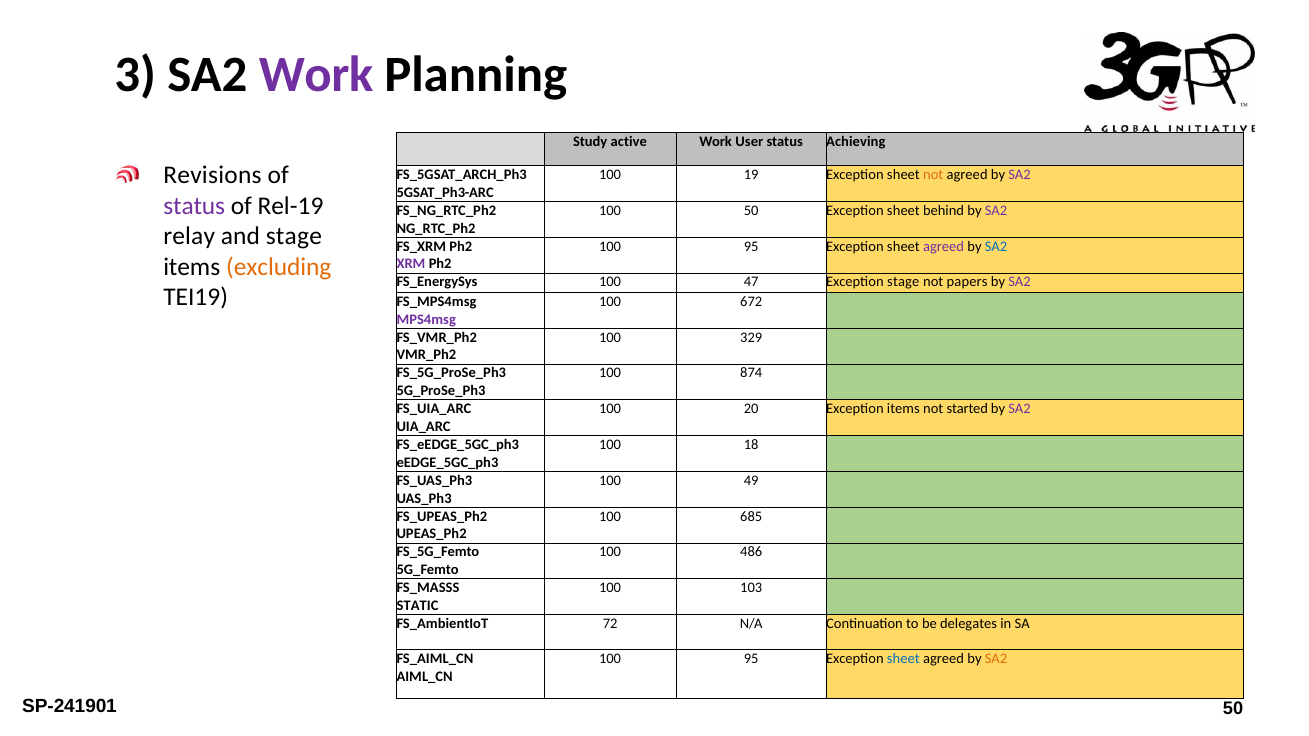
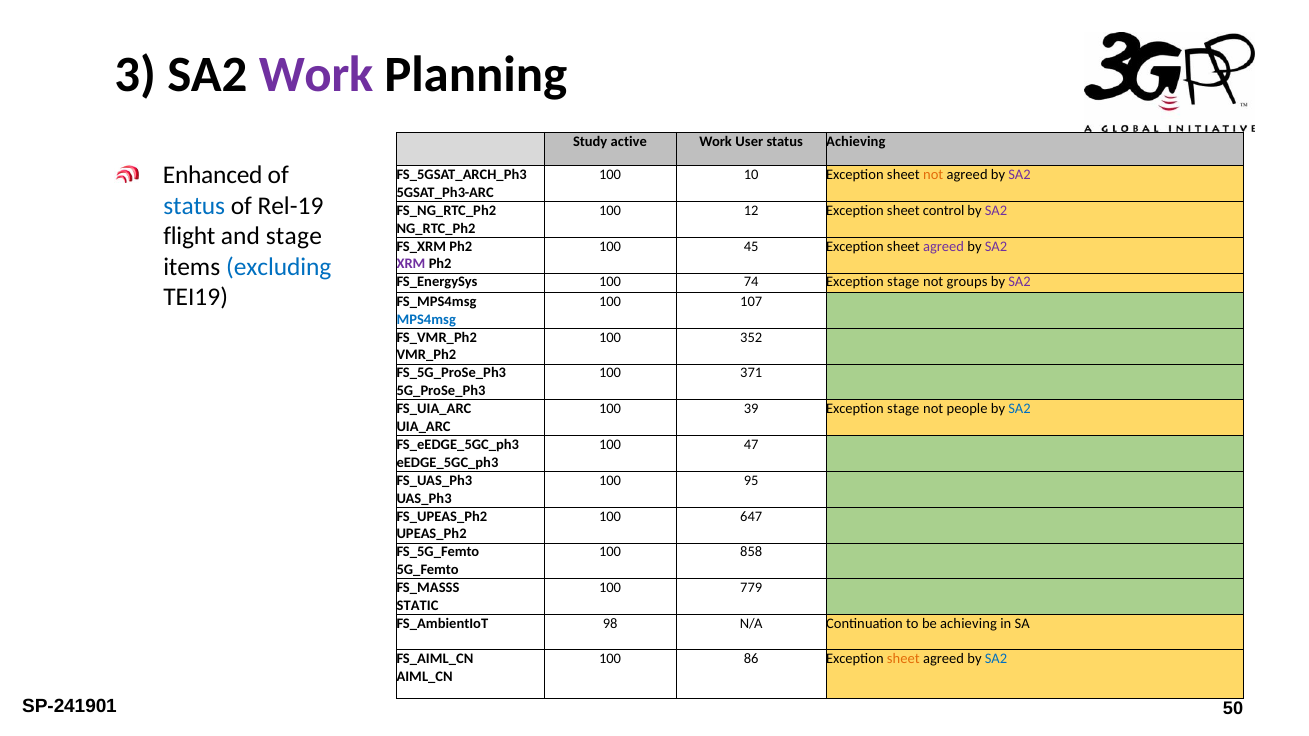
Revisions: Revisions -> Enhanced
19: 19 -> 10
status at (194, 206) colour: purple -> blue
100 50: 50 -> 12
behind: behind -> control
relay: relay -> flight
95 at (751, 246): 95 -> 45
SA2 at (996, 246) colour: blue -> purple
excluding colour: orange -> blue
47: 47 -> 74
papers: papers -> groups
672: 672 -> 107
MPS4msg colour: purple -> blue
329: 329 -> 352
874: 874 -> 371
20: 20 -> 39
items at (903, 409): items -> stage
started: started -> people
SA2 at (1019, 409) colour: purple -> blue
18: 18 -> 47
49: 49 -> 95
685: 685 -> 647
486: 486 -> 858
103: 103 -> 779
72: 72 -> 98
be delegates: delegates -> achieving
95 at (751, 659): 95 -> 86
sheet at (903, 659) colour: blue -> orange
SA2 at (996, 659) colour: orange -> blue
